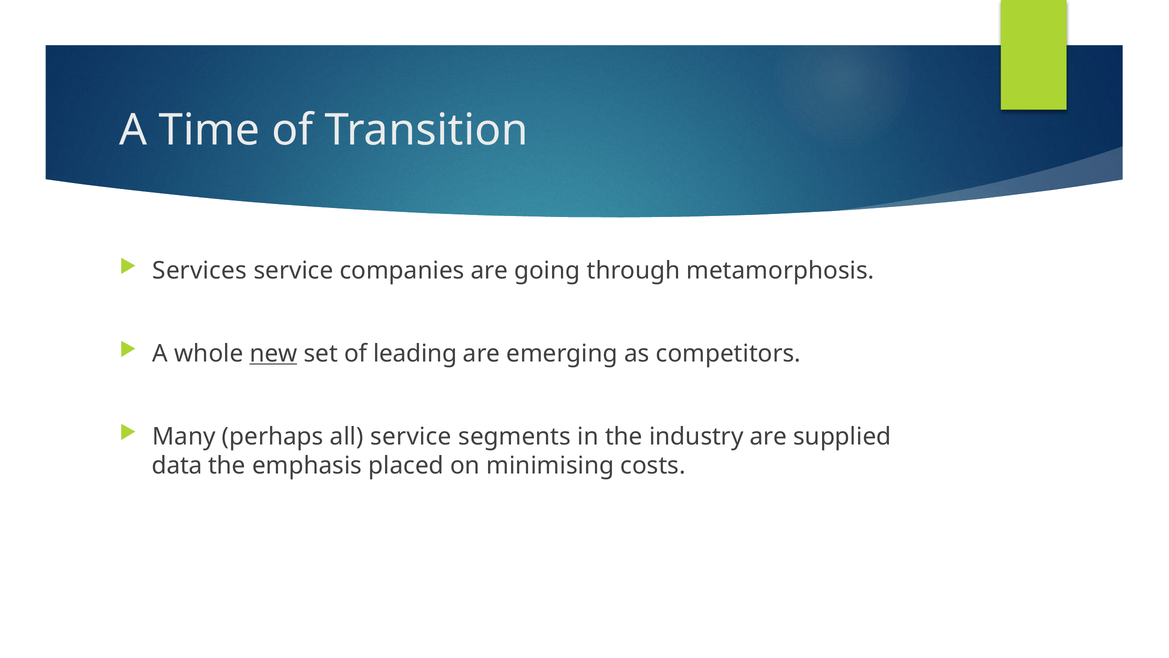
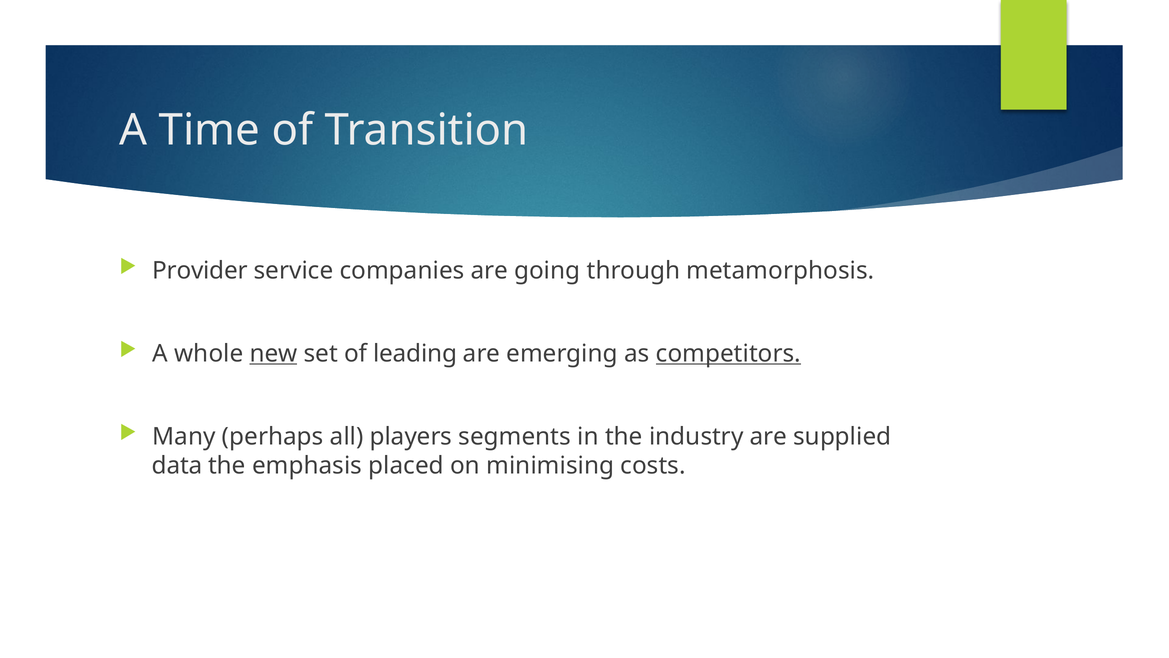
Services: Services -> Provider
competitors underline: none -> present
all service: service -> players
